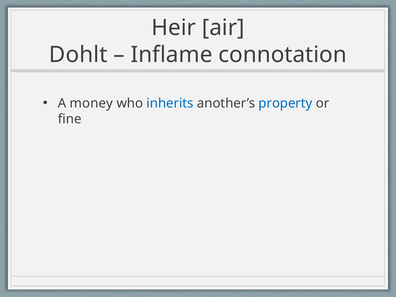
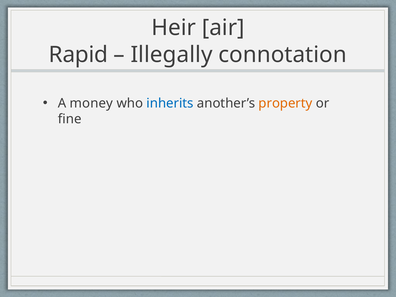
Dohlt: Dohlt -> Rapid
Inflame: Inflame -> Illegally
property colour: blue -> orange
